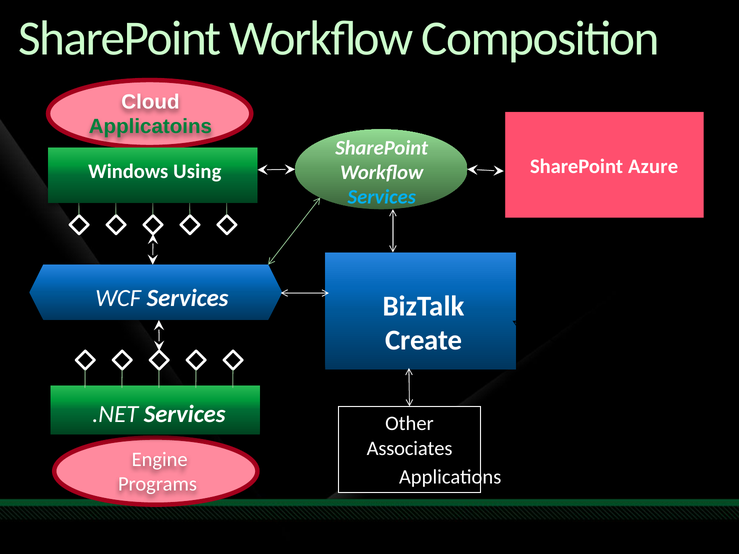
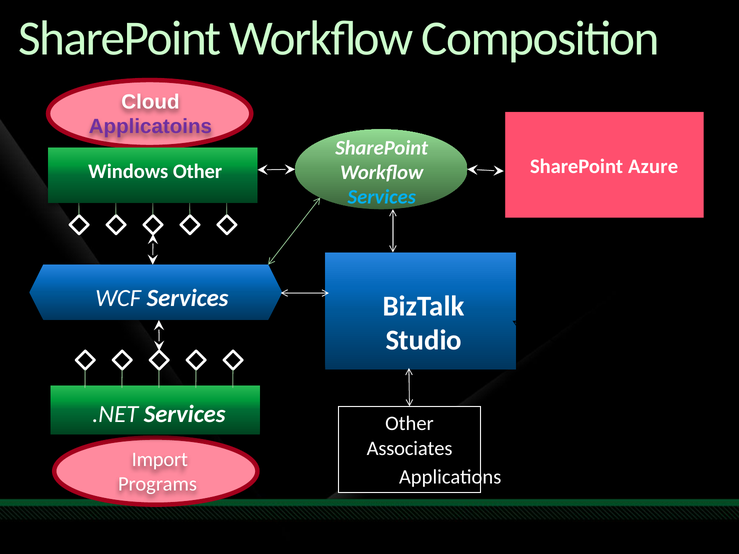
Applicatoins colour: green -> purple
Windows Using: Using -> Other
Create: Create -> Studio
Engine: Engine -> Import
